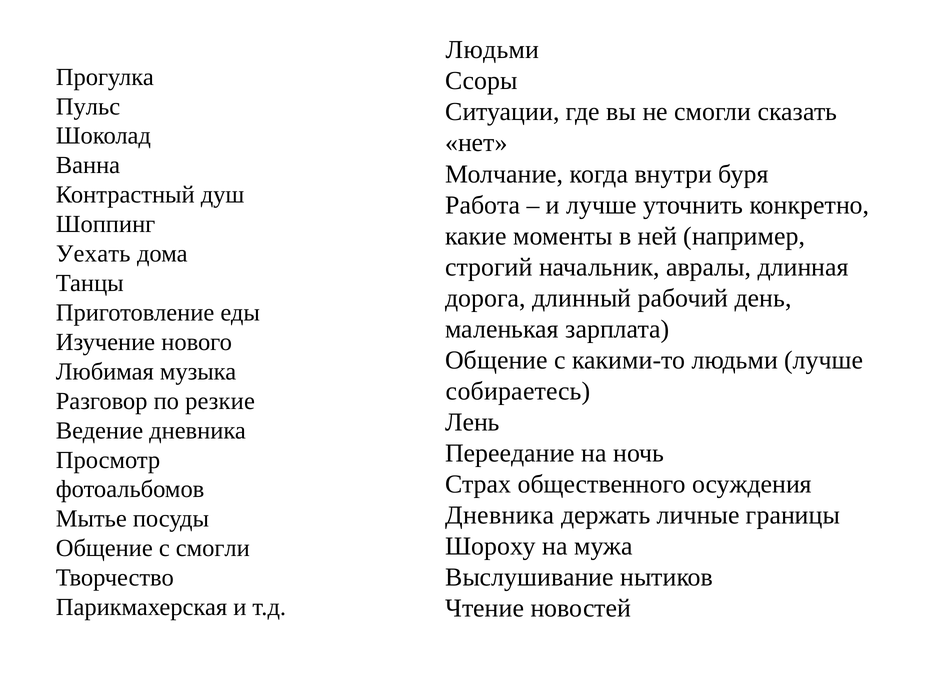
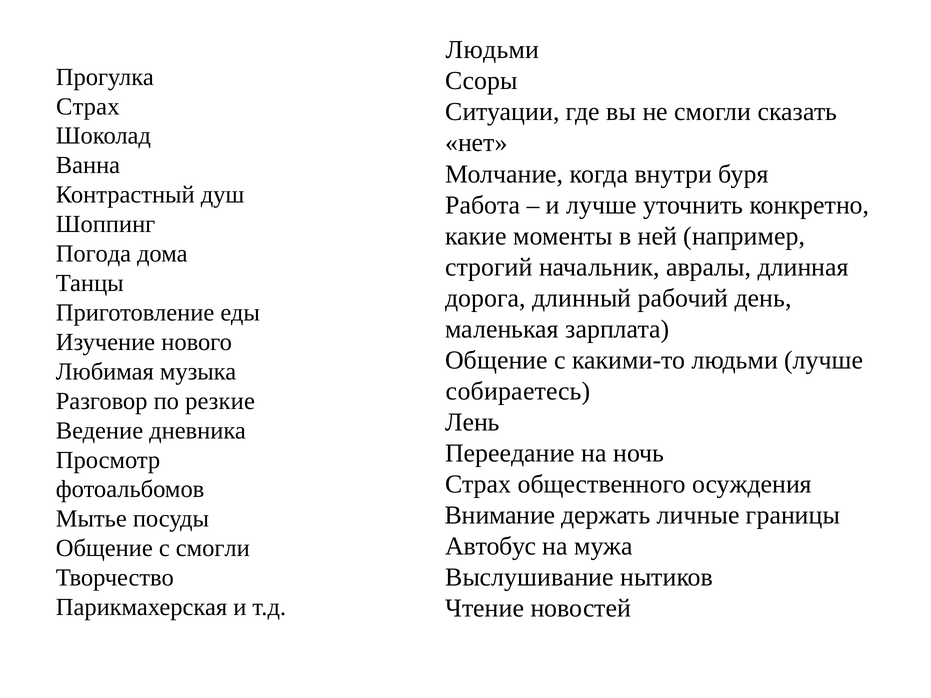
Пульс at (88, 106): Пульс -> Страх
Уехать: Уехать -> Погода
Дневника at (500, 516): Дневника -> Внимание
Шороху: Шороху -> Автобус
